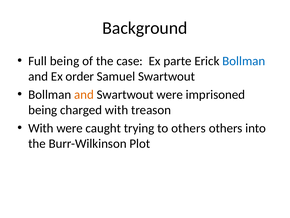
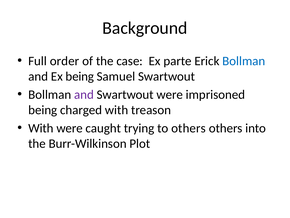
Full being: being -> order
Ex order: order -> being
and at (84, 94) colour: orange -> purple
